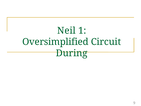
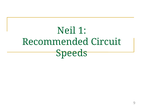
Oversimplified: Oversimplified -> Recommended
During: During -> Speeds
